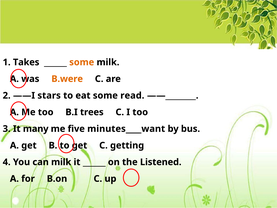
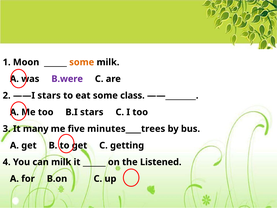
Takes: Takes -> Moon
B.were colour: orange -> purple
read: read -> class
B.I trees: trees -> stars
minutes____want: minutes____want -> minutes____trees
